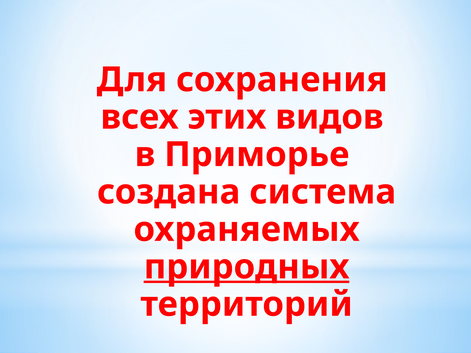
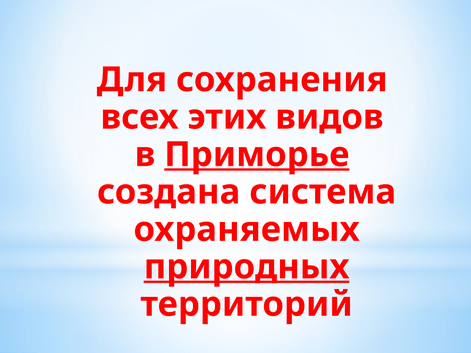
Приморье underline: none -> present
